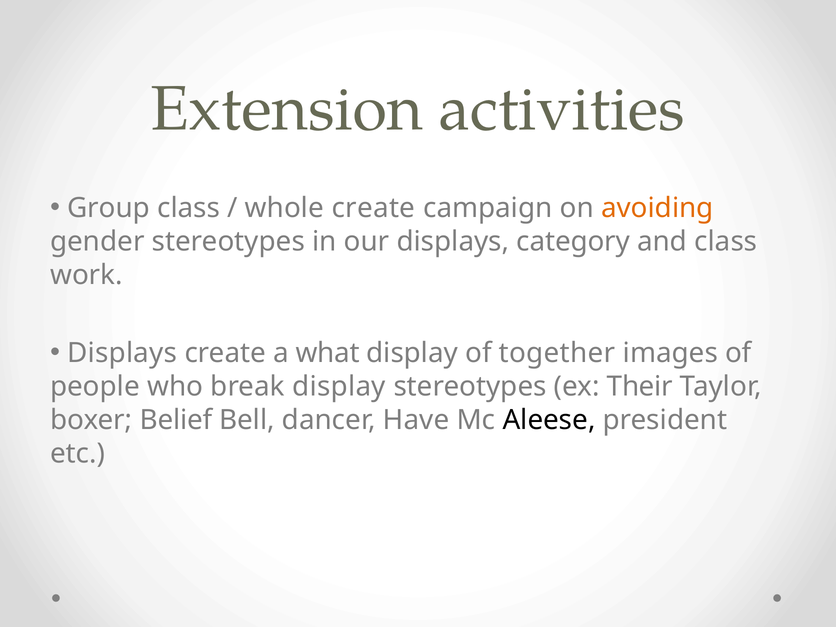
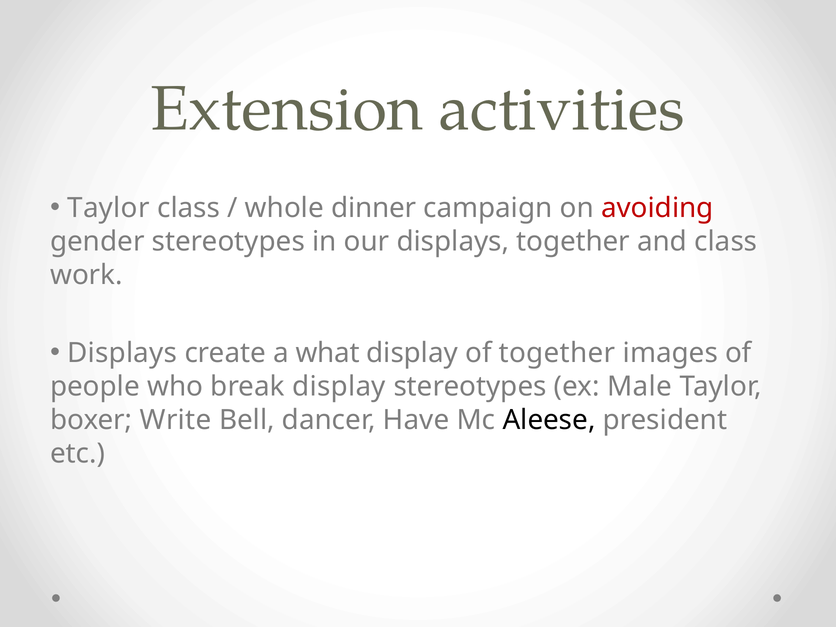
Group at (109, 208): Group -> Taylor
whole create: create -> dinner
avoiding colour: orange -> red
displays category: category -> together
Their: Their -> Male
Belief: Belief -> Write
